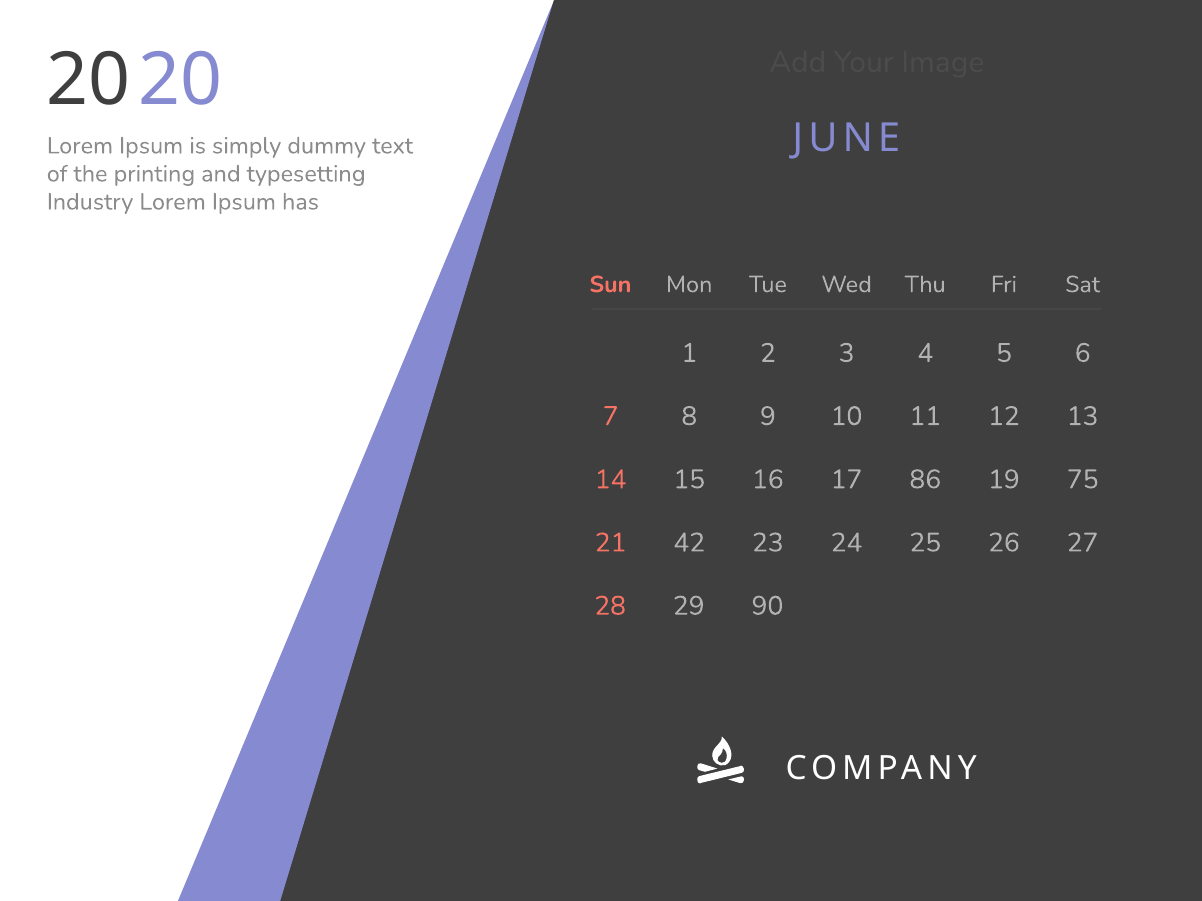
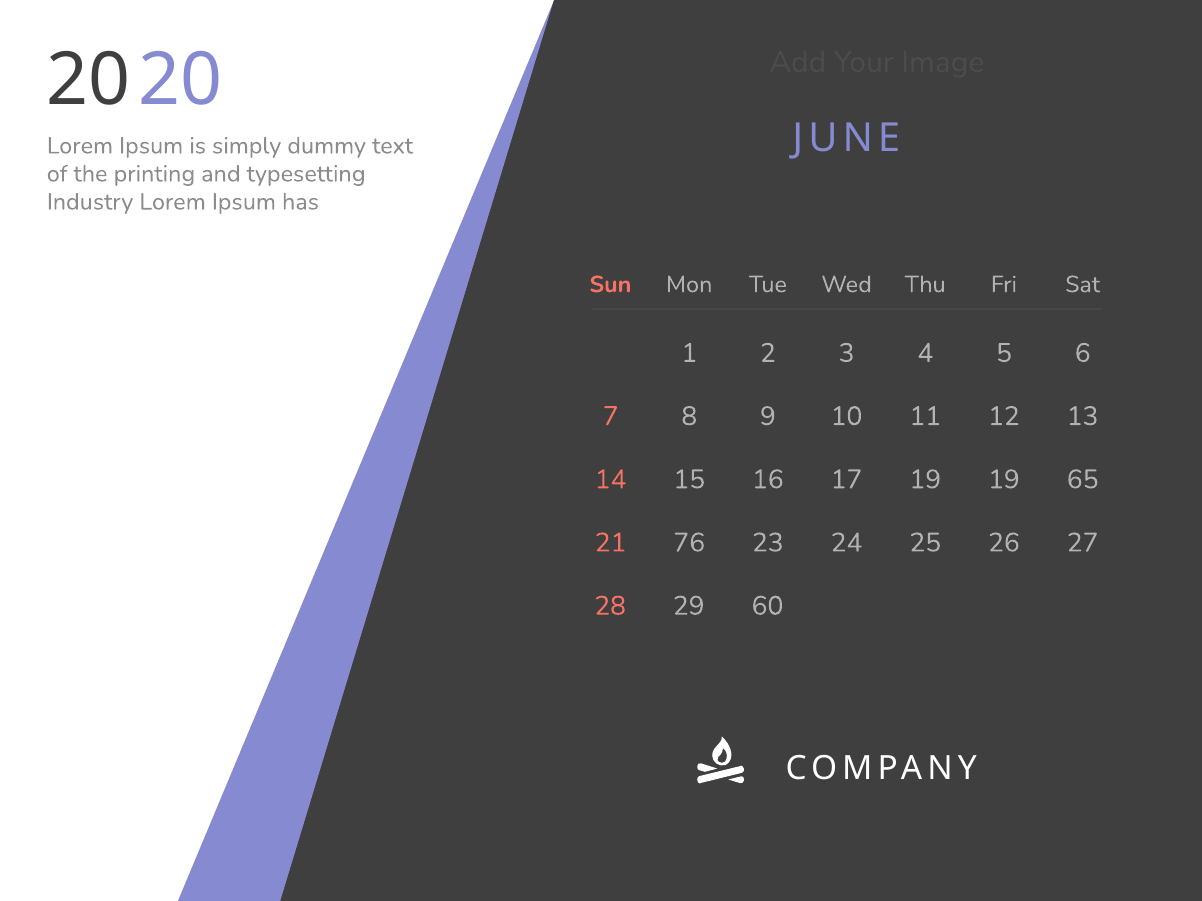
17 86: 86 -> 19
75: 75 -> 65
42: 42 -> 76
90: 90 -> 60
